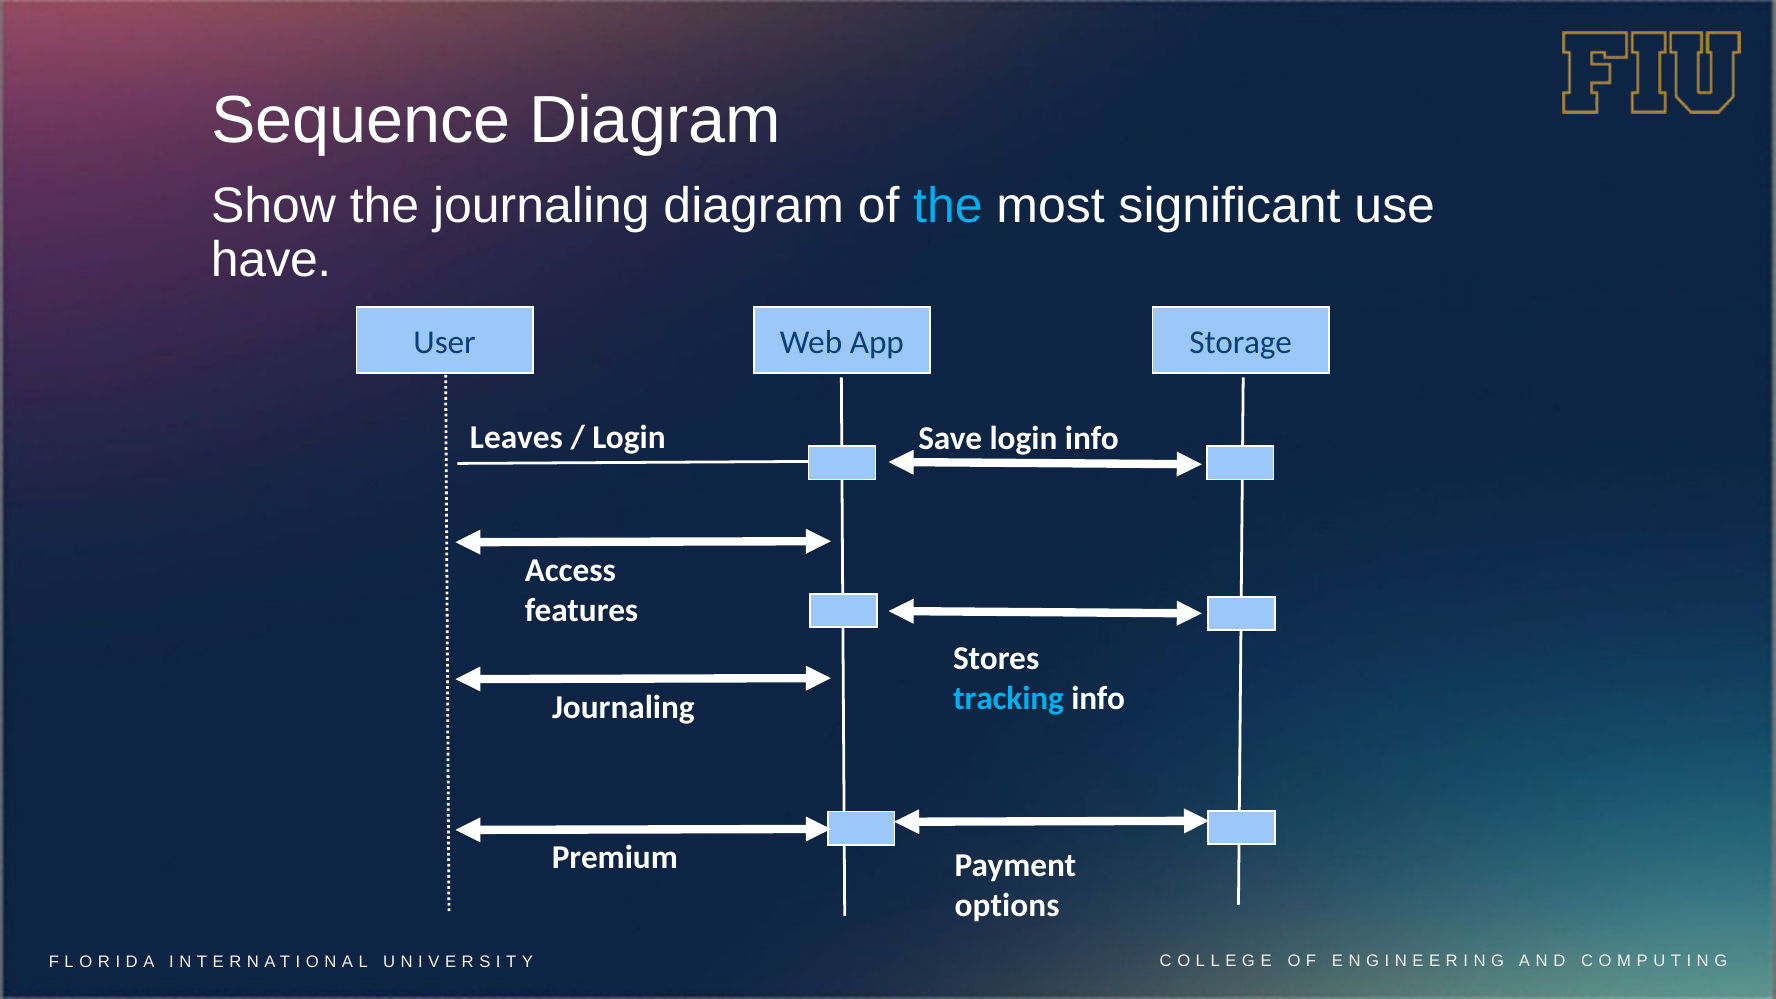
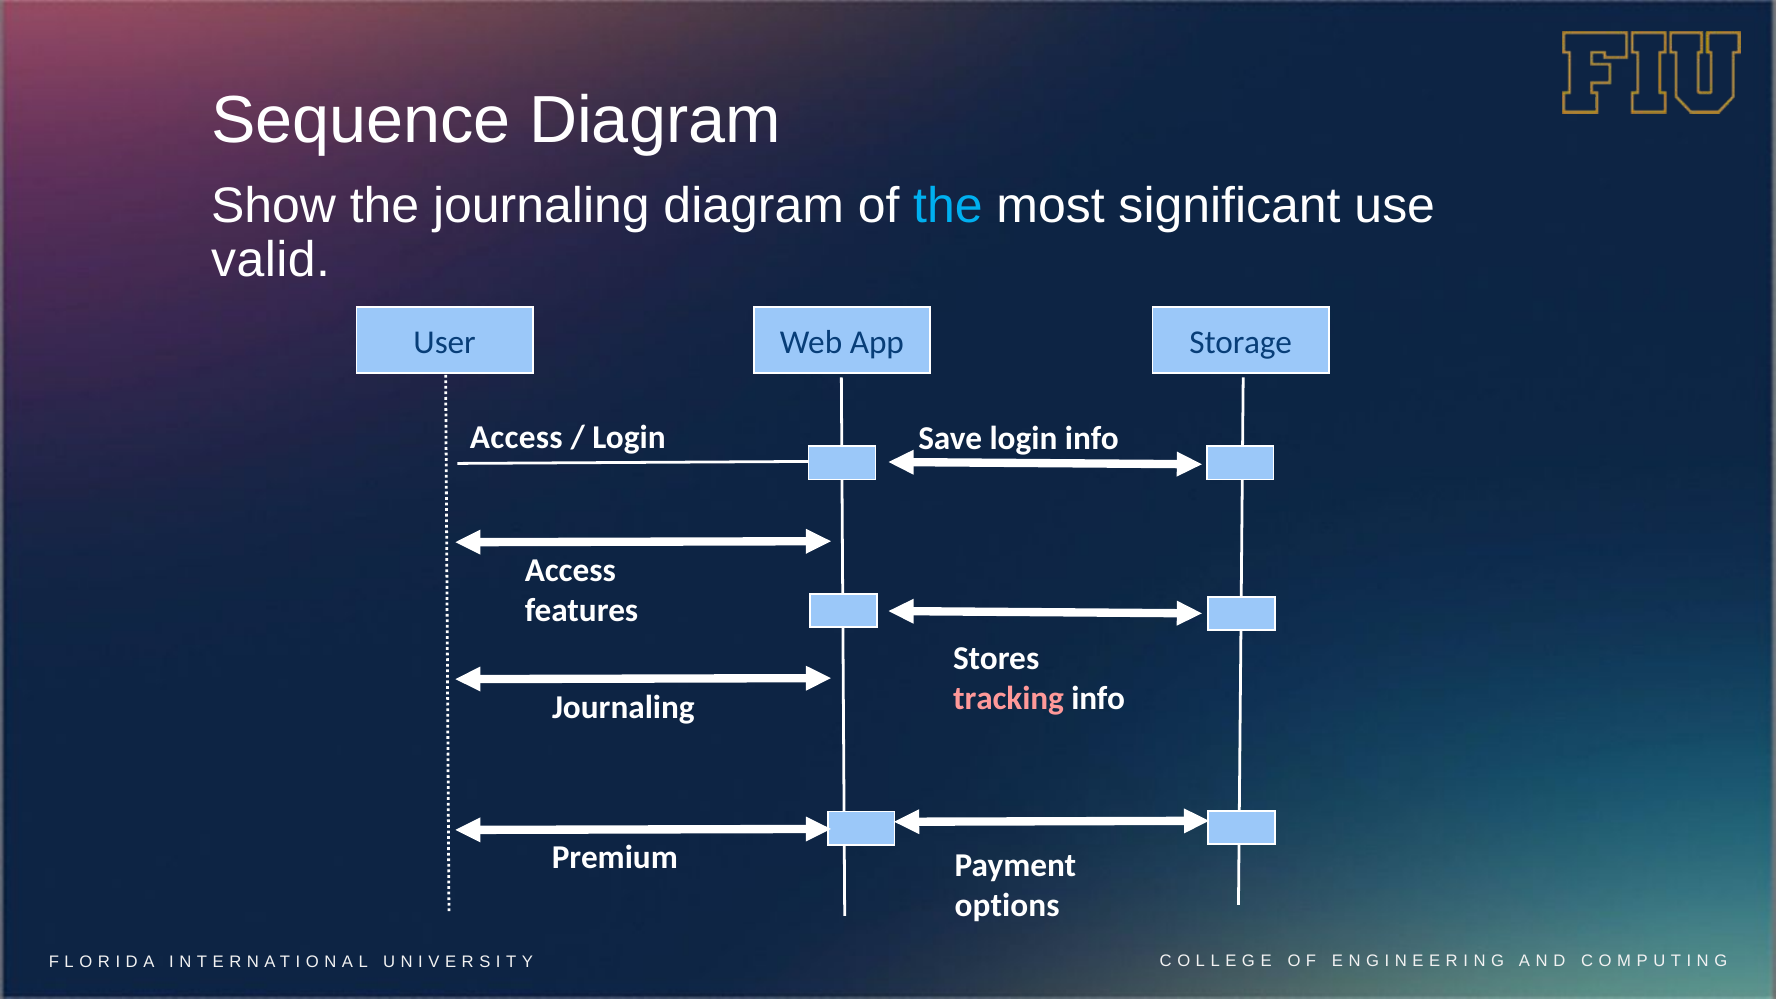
have: have -> valid
Leaves at (516, 438): Leaves -> Access
tracking colour: light blue -> pink
